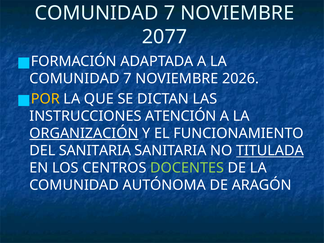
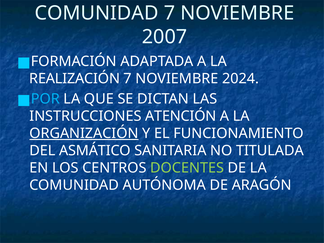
2077: 2077 -> 2007
COMUNIDAD at (75, 79): COMUNIDAD -> REALIZACIÓN
2026: 2026 -> 2024
POR colour: yellow -> light blue
DEL SANITARIA: SANITARIA -> ASMÁTICO
TITULADA underline: present -> none
